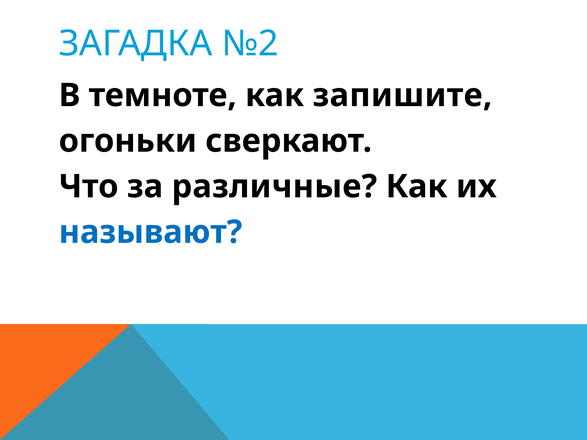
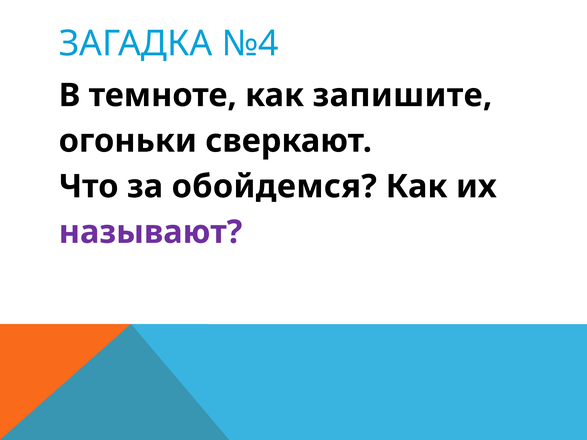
№2: №2 -> №4
различные: различные -> обойдемся
называют colour: blue -> purple
